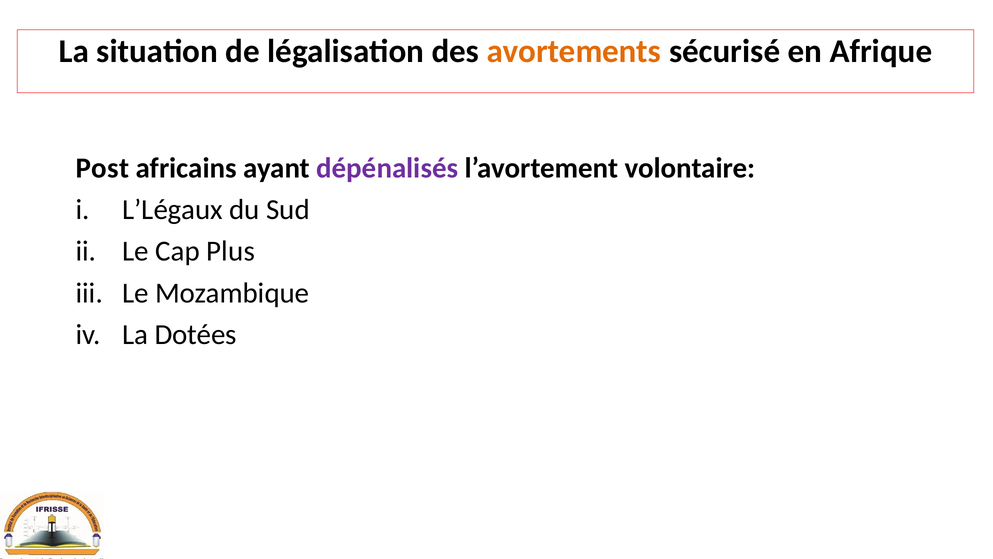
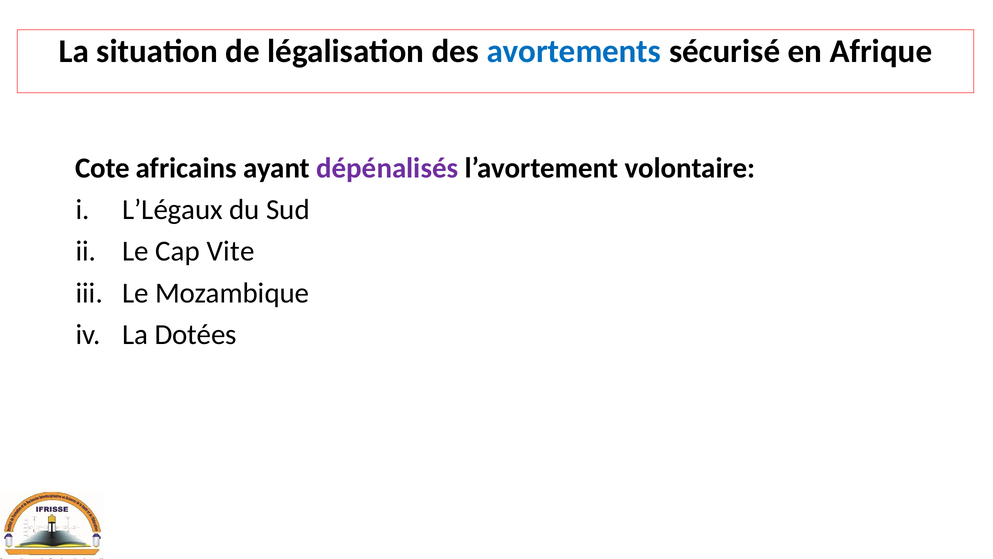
avortements colour: orange -> blue
Post: Post -> Cote
Plus: Plus -> Vite
